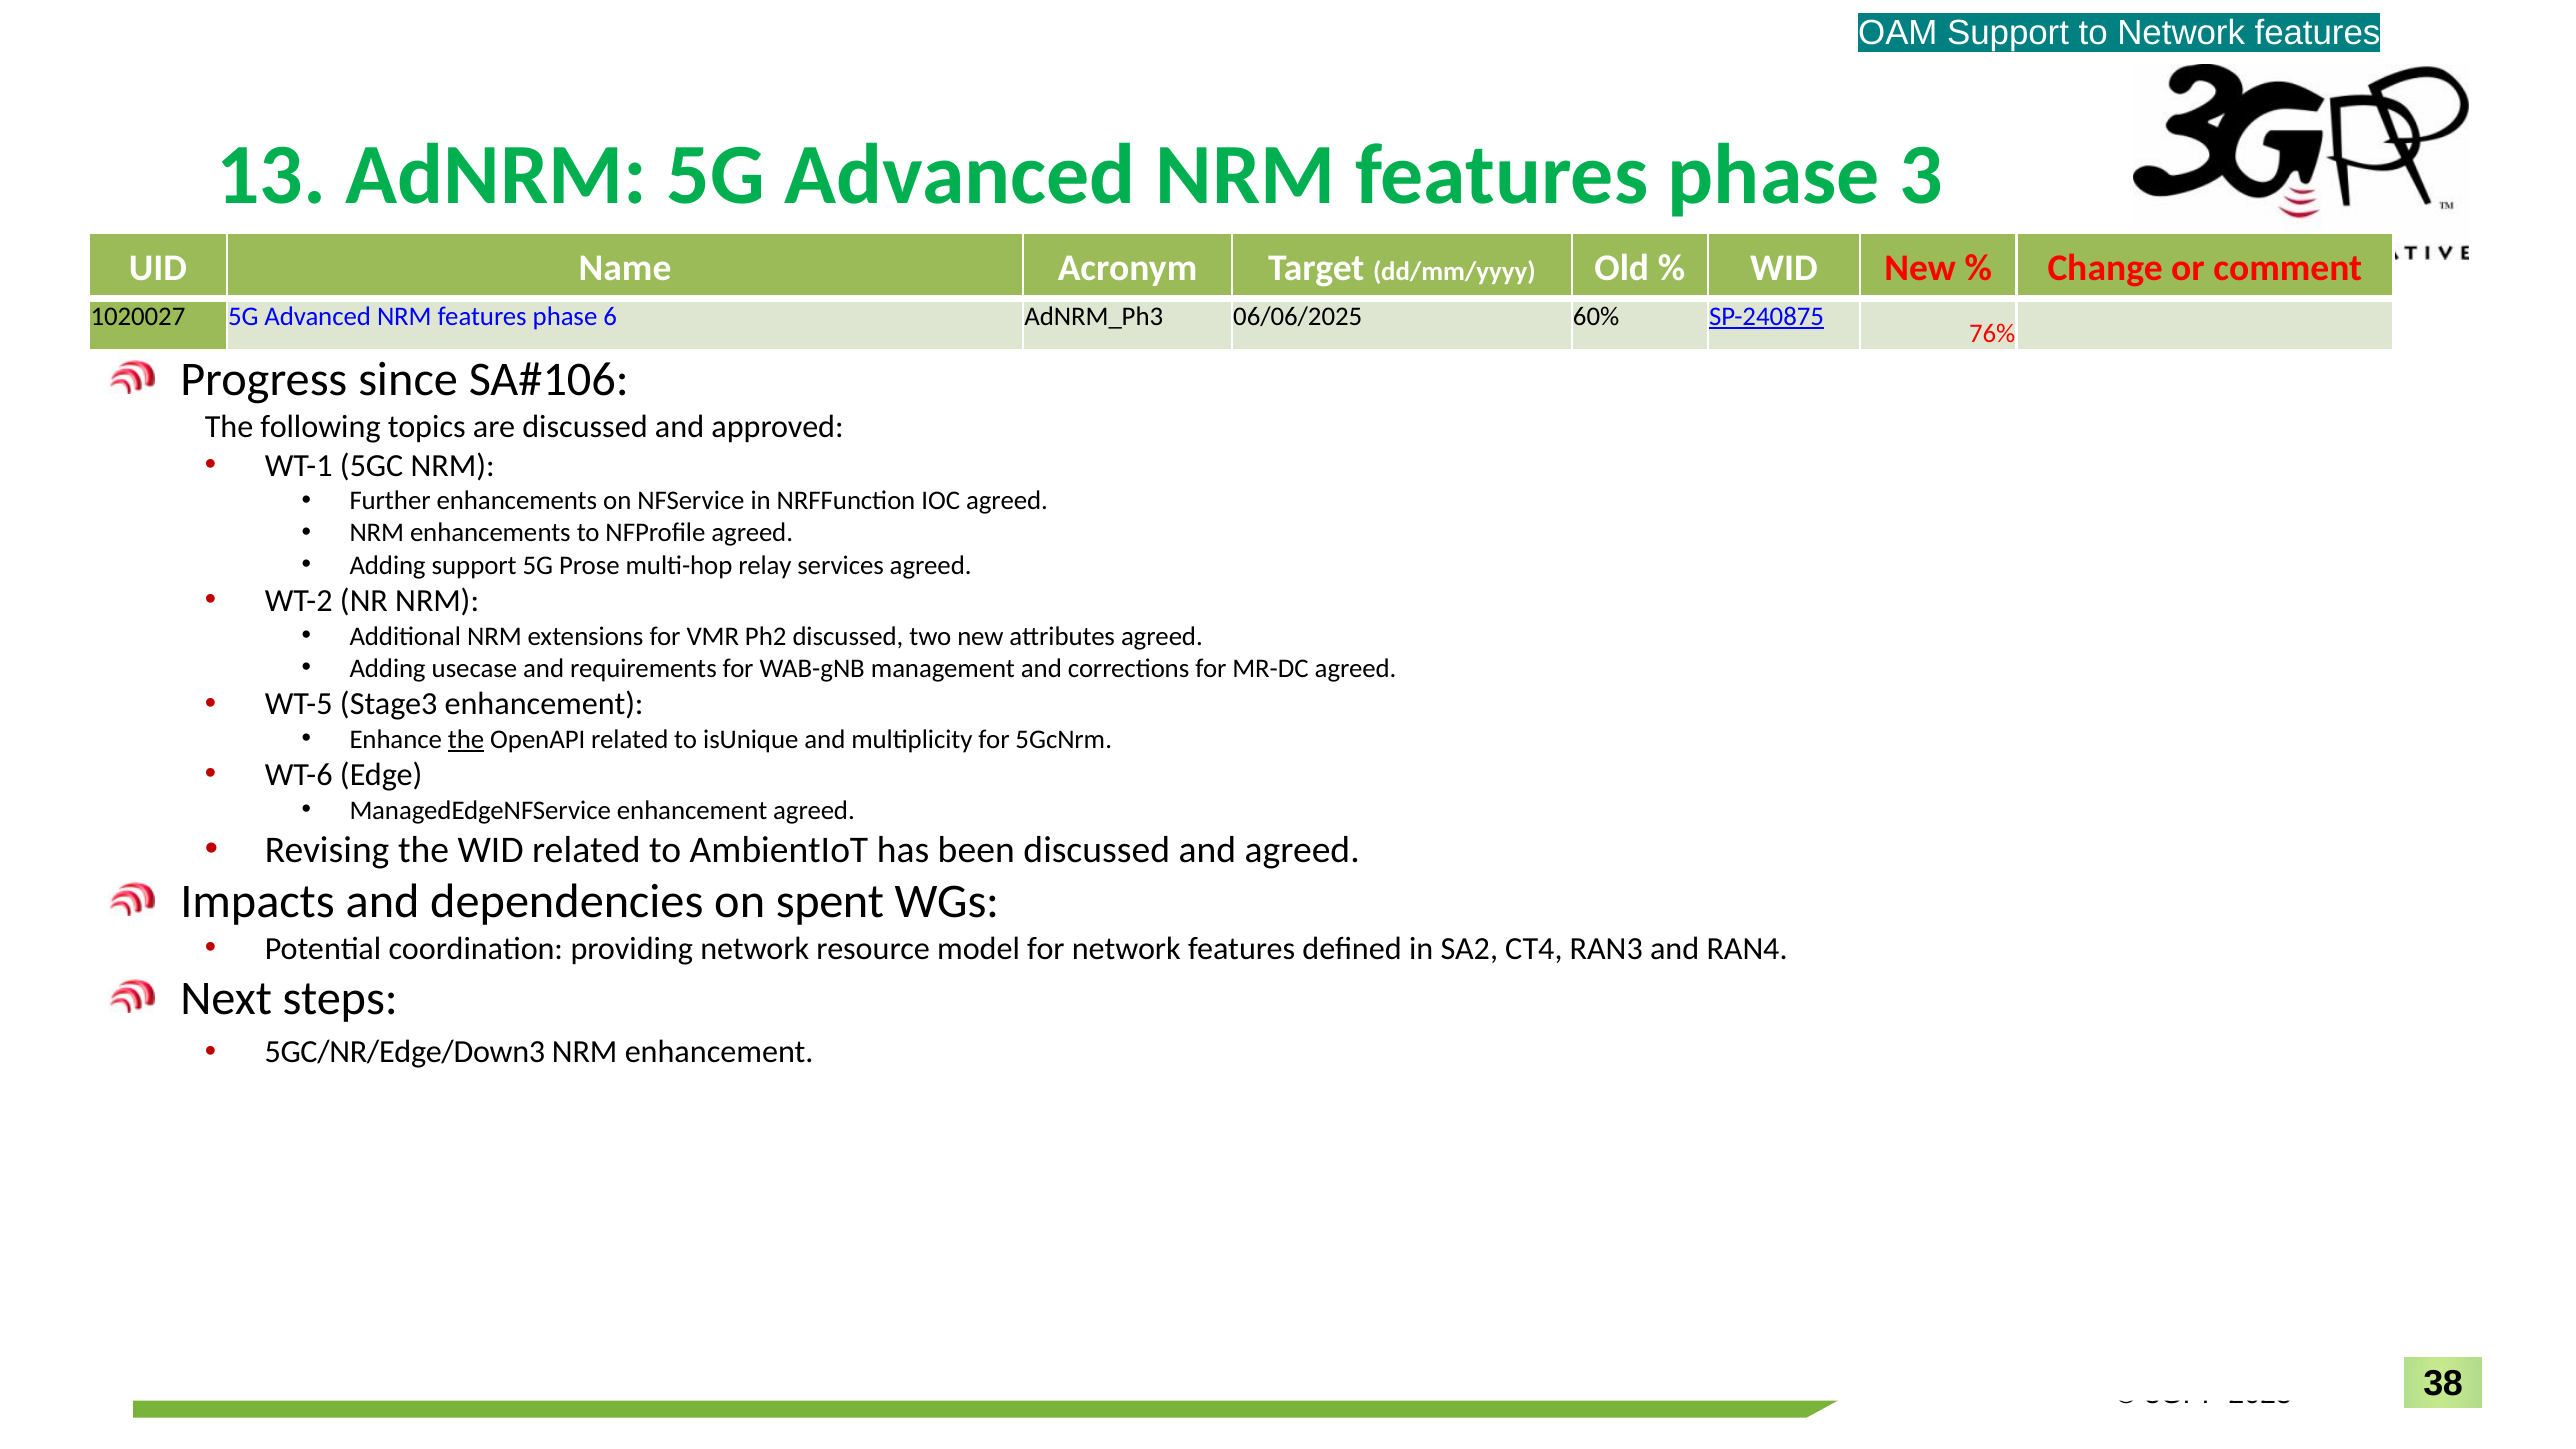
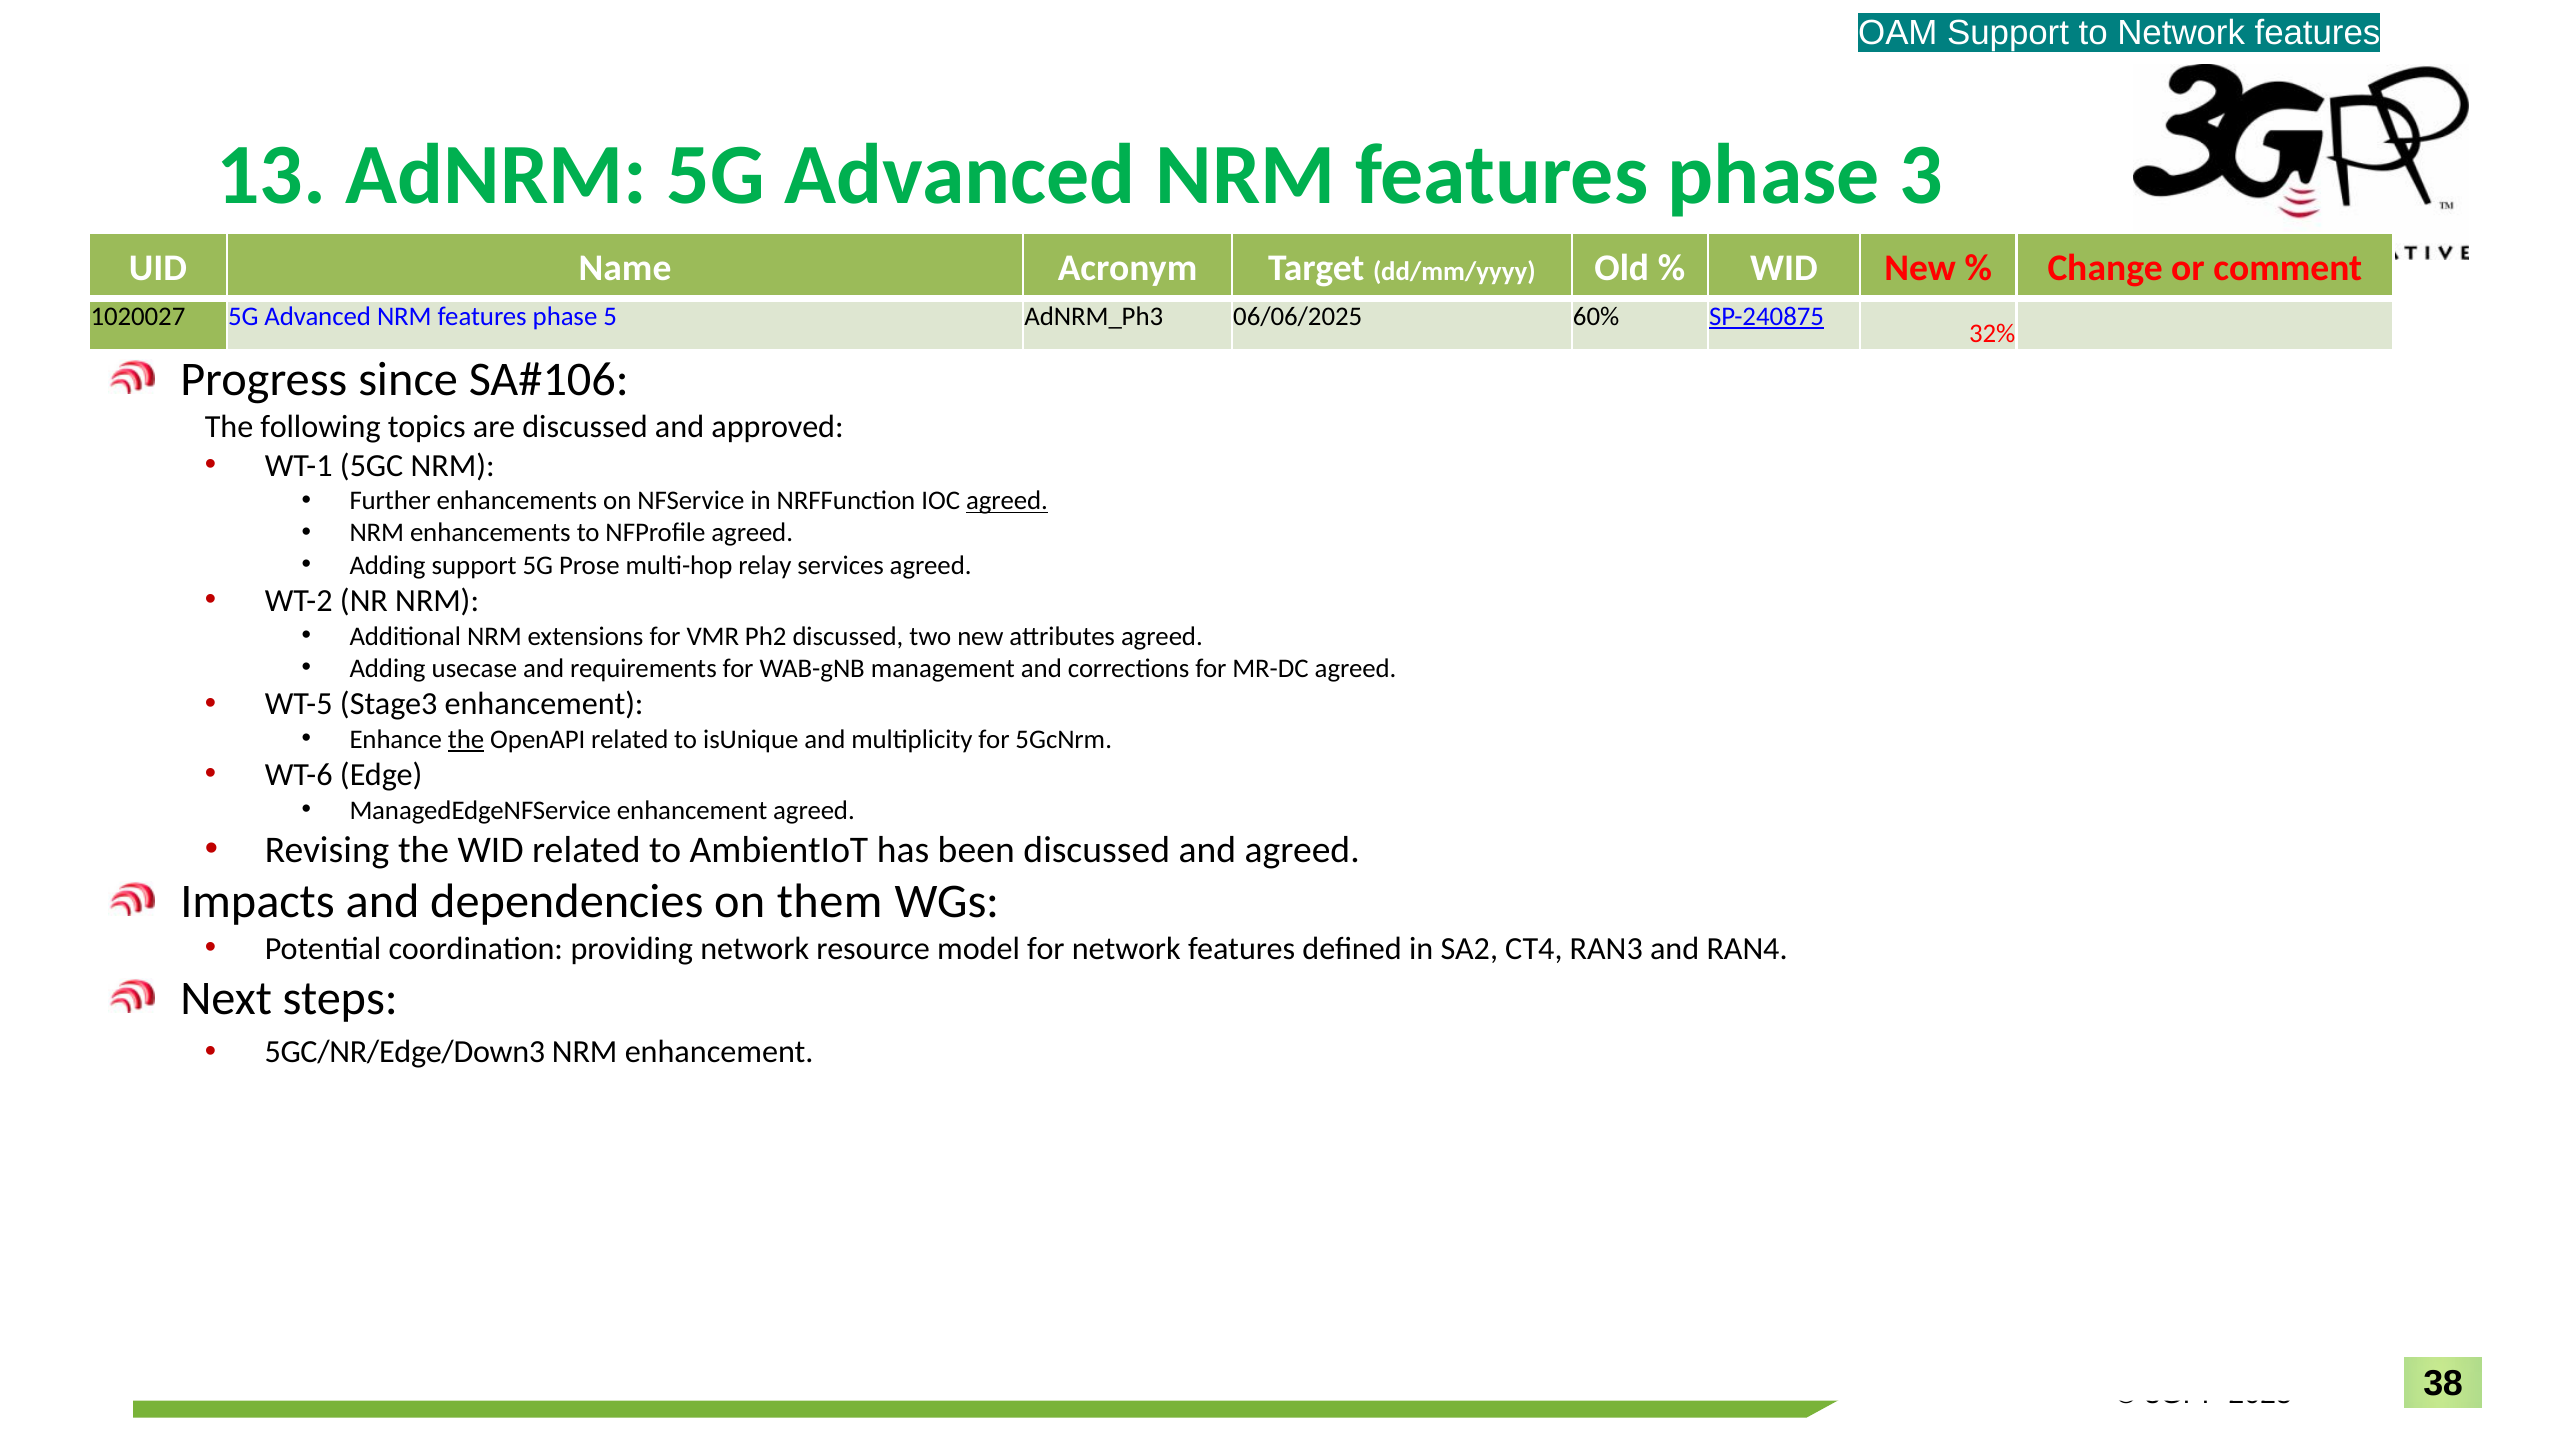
phase 6: 6 -> 5
76%: 76% -> 32%
agreed at (1007, 501) underline: none -> present
spent: spent -> them
